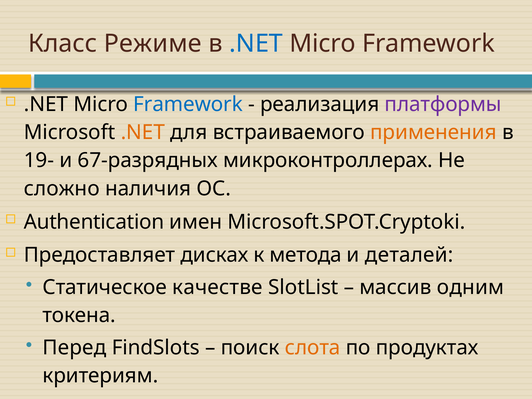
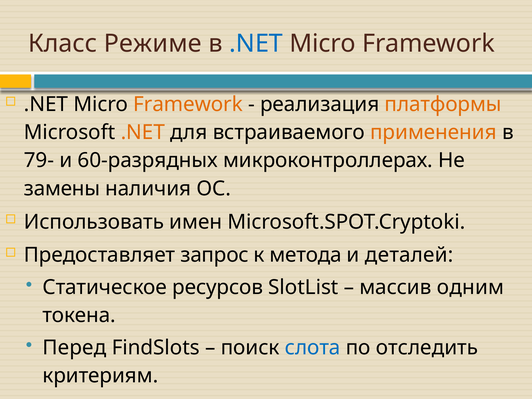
Framework at (188, 104) colour: blue -> orange
платформы colour: purple -> orange
19-: 19- -> 79-
67-разрядных: 67-разрядных -> 60-разрядных
сложно: сложно -> замены
Authentication: Authentication -> Использовать
дисках: дисках -> запрос
качестве: качестве -> ресурсов
слота colour: orange -> blue
продуктах: продуктах -> отследить
